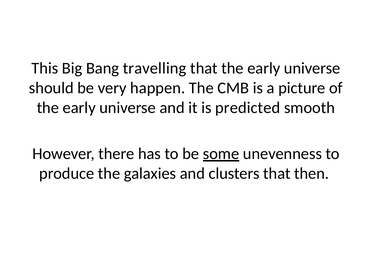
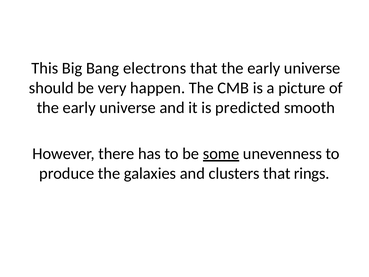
travelling: travelling -> electrons
then: then -> rings
